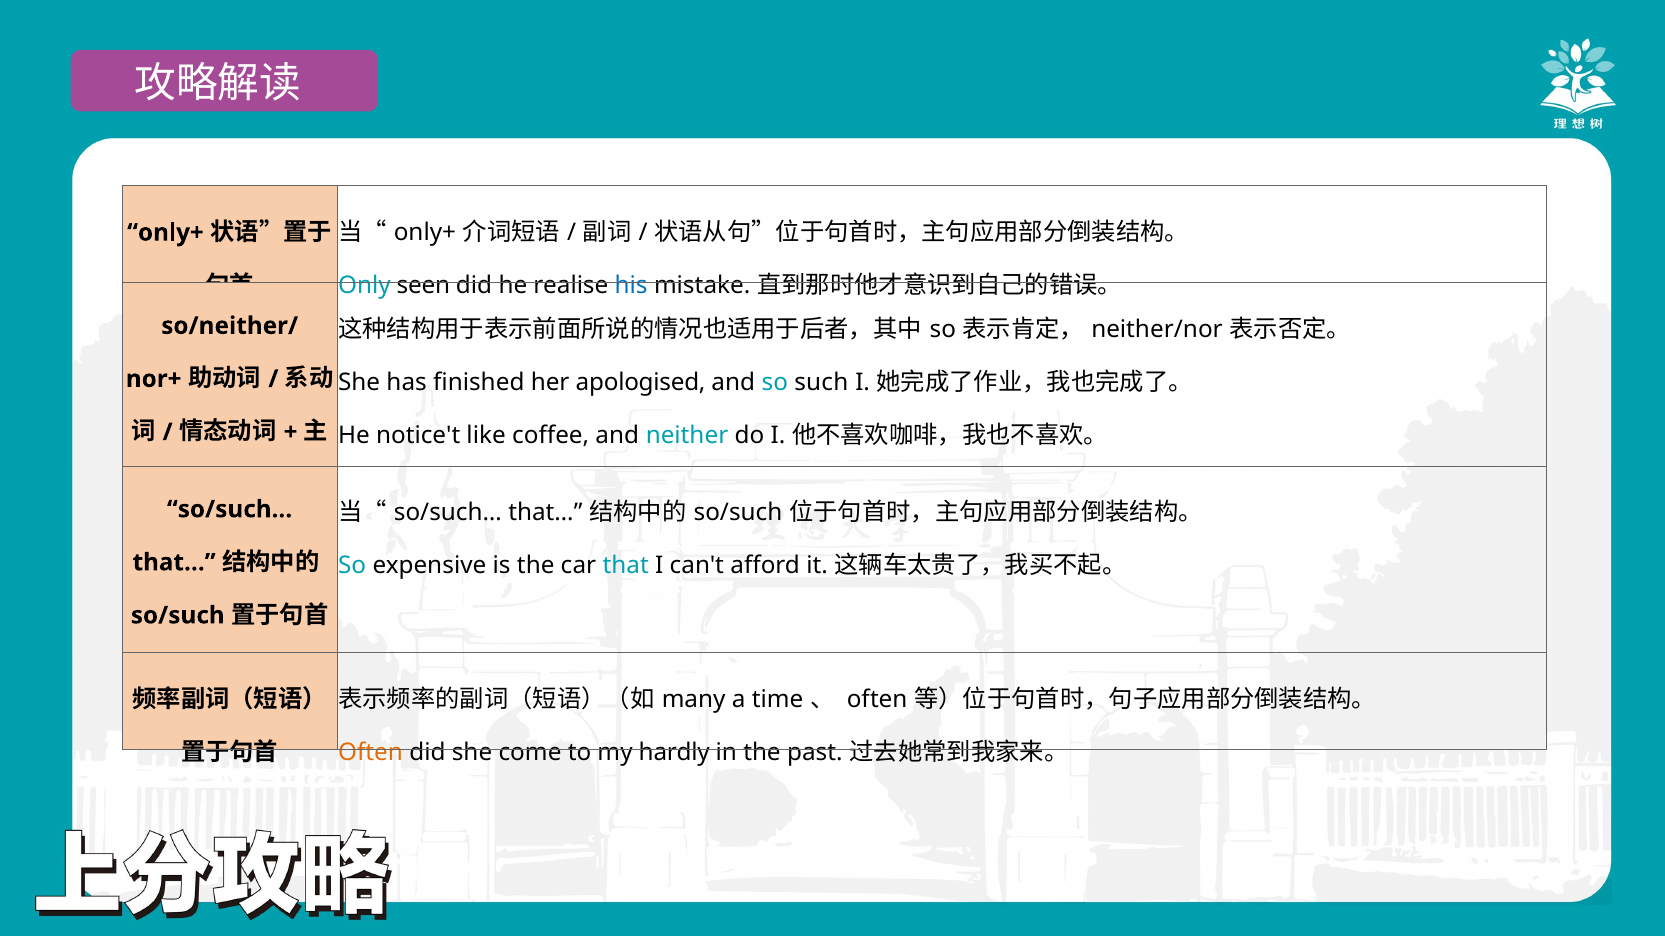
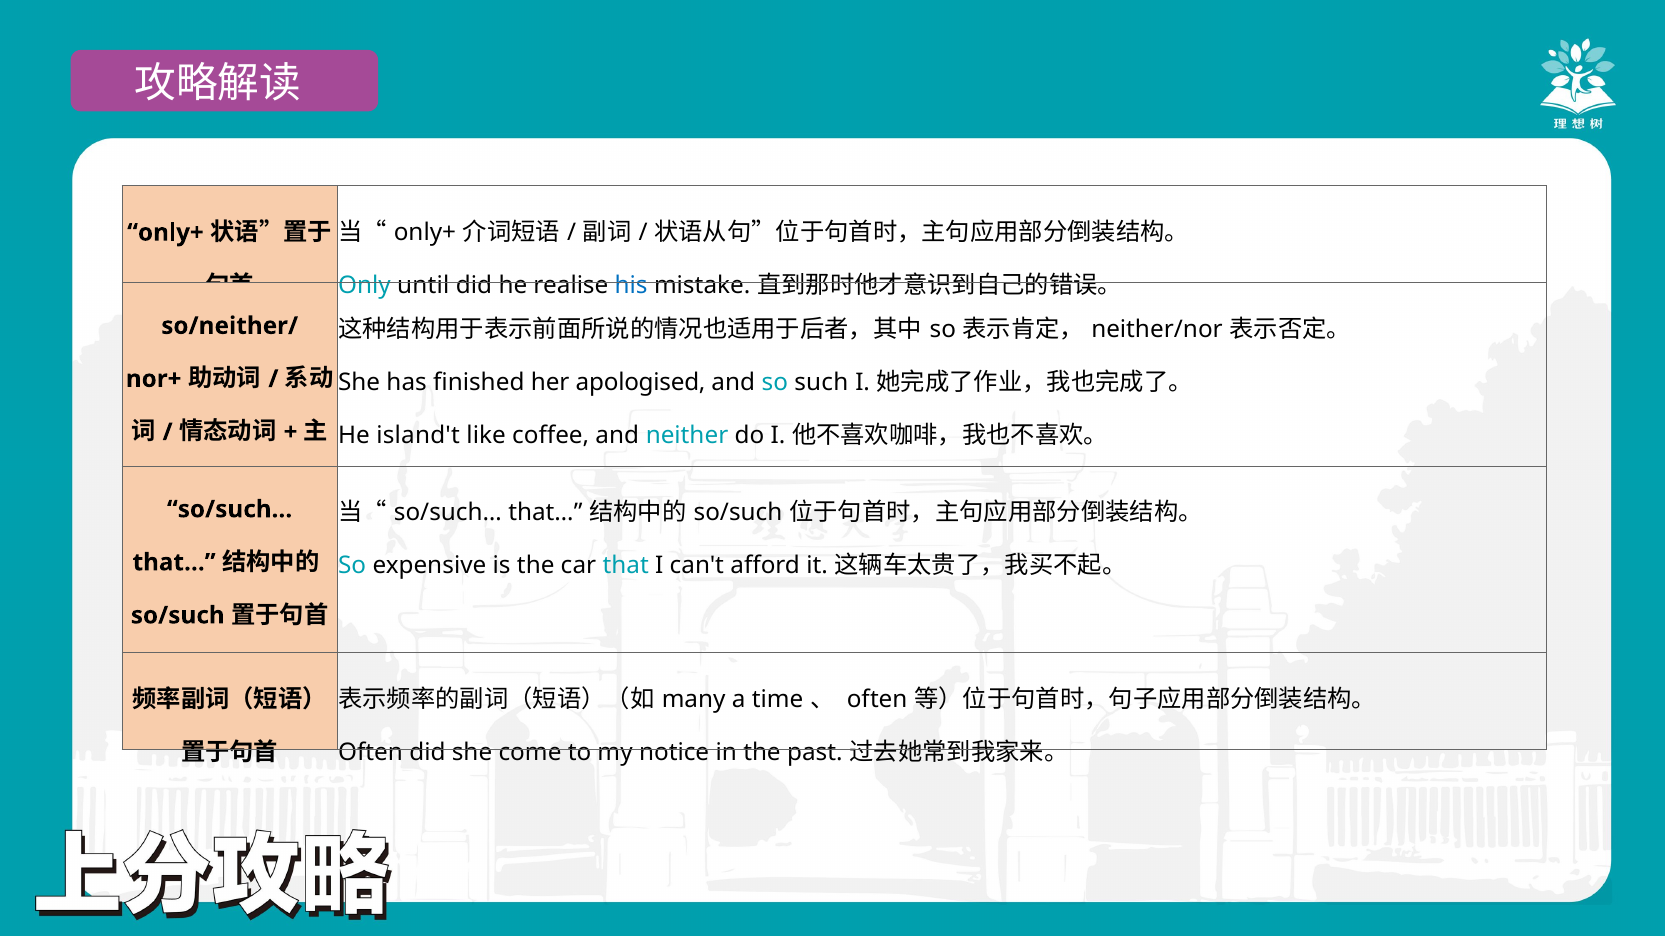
seen: seen -> until
notice't: notice't -> island't
Often at (371, 753) colour: orange -> black
hardly: hardly -> notice
